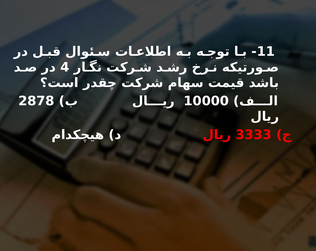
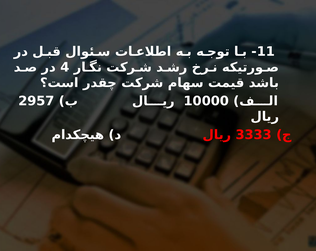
2878: 2878 -> 2957
